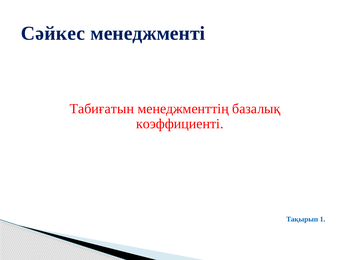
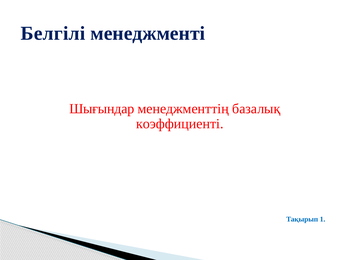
Сәйкес: Сәйкес -> Белгілі
Табиғатын: Табиғатын -> Шығындар
